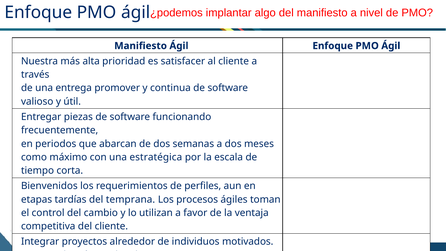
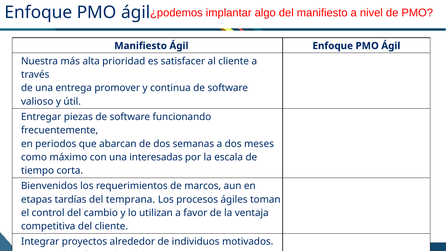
estratégica: estratégica -> interesadas
perfiles: perfiles -> marcos
